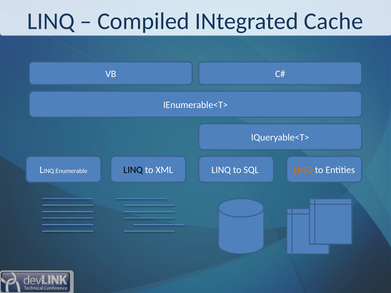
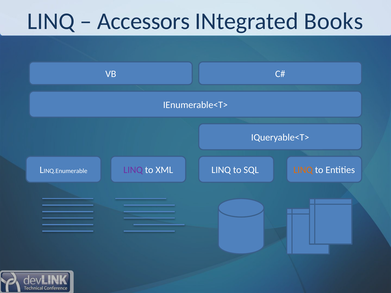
Compiled: Compiled -> Accessors
Cache: Cache -> Books
LINQ at (133, 170) colour: black -> purple
